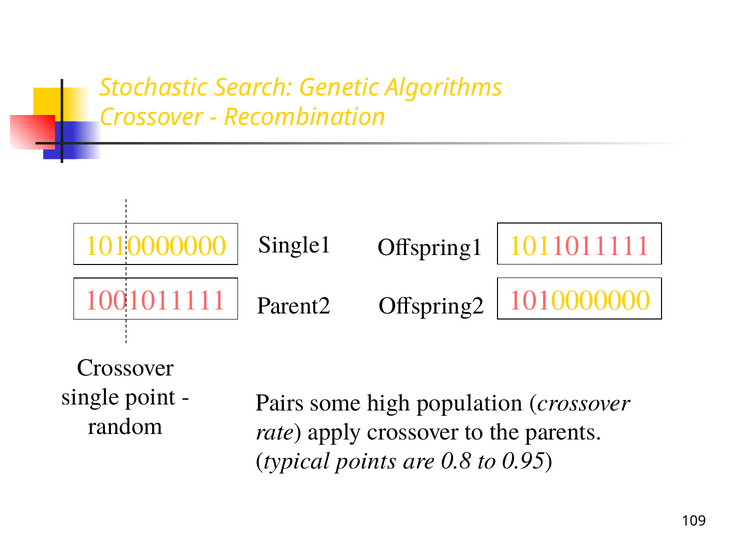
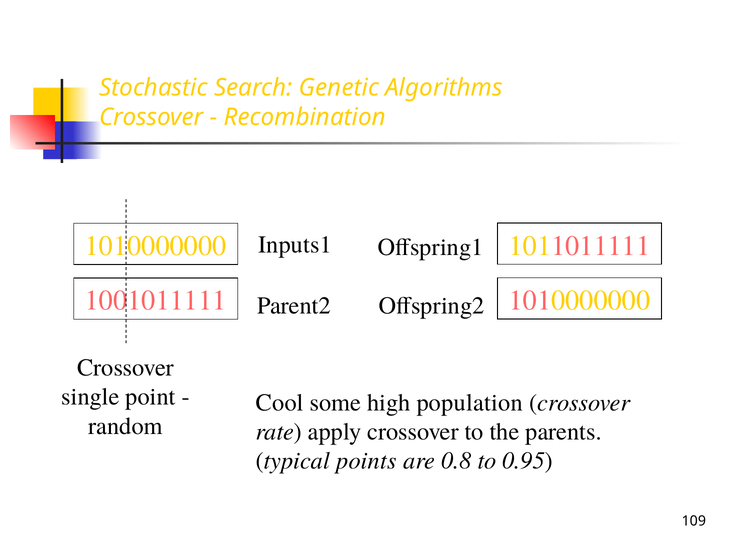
Single1: Single1 -> Inputs1
Pairs: Pairs -> Cool
